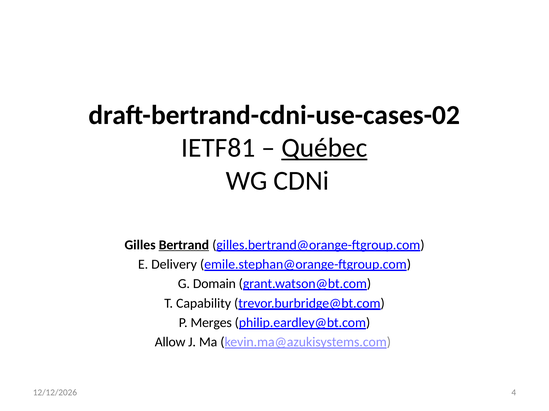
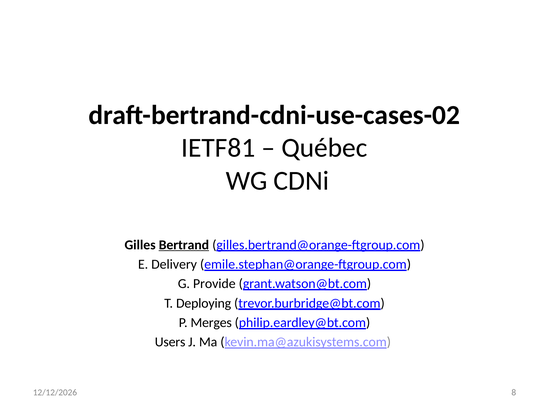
Québec underline: present -> none
Domain: Domain -> Provide
Capability: Capability -> Deploying
Allow: Allow -> Users
4: 4 -> 8
